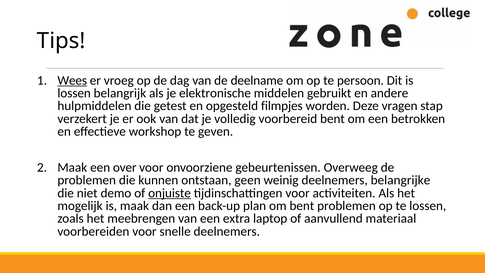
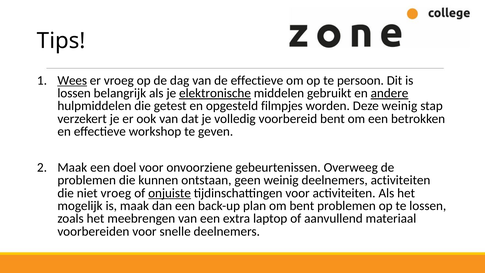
de deelname: deelname -> effectieve
elektronische underline: none -> present
andere underline: none -> present
Deze vragen: vragen -> weinig
over: over -> doel
deelnemers belangrijke: belangrijke -> activiteiten
niet demo: demo -> vroeg
